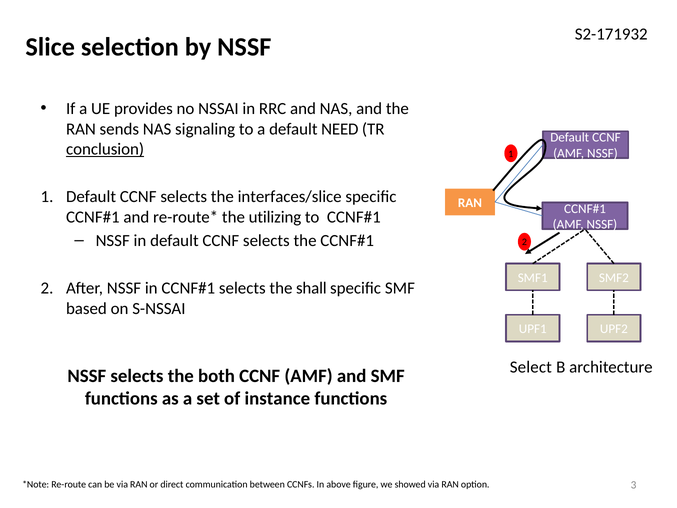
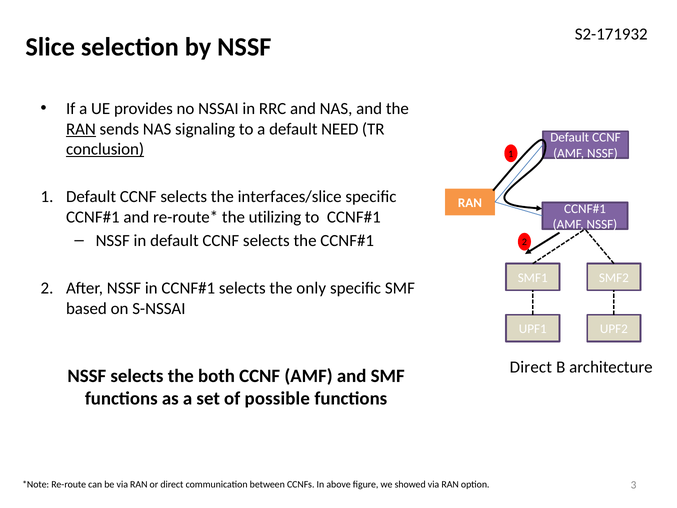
RAN at (81, 129) underline: none -> present
shall: shall -> only
Select at (531, 367): Select -> Direct
instance: instance -> possible
